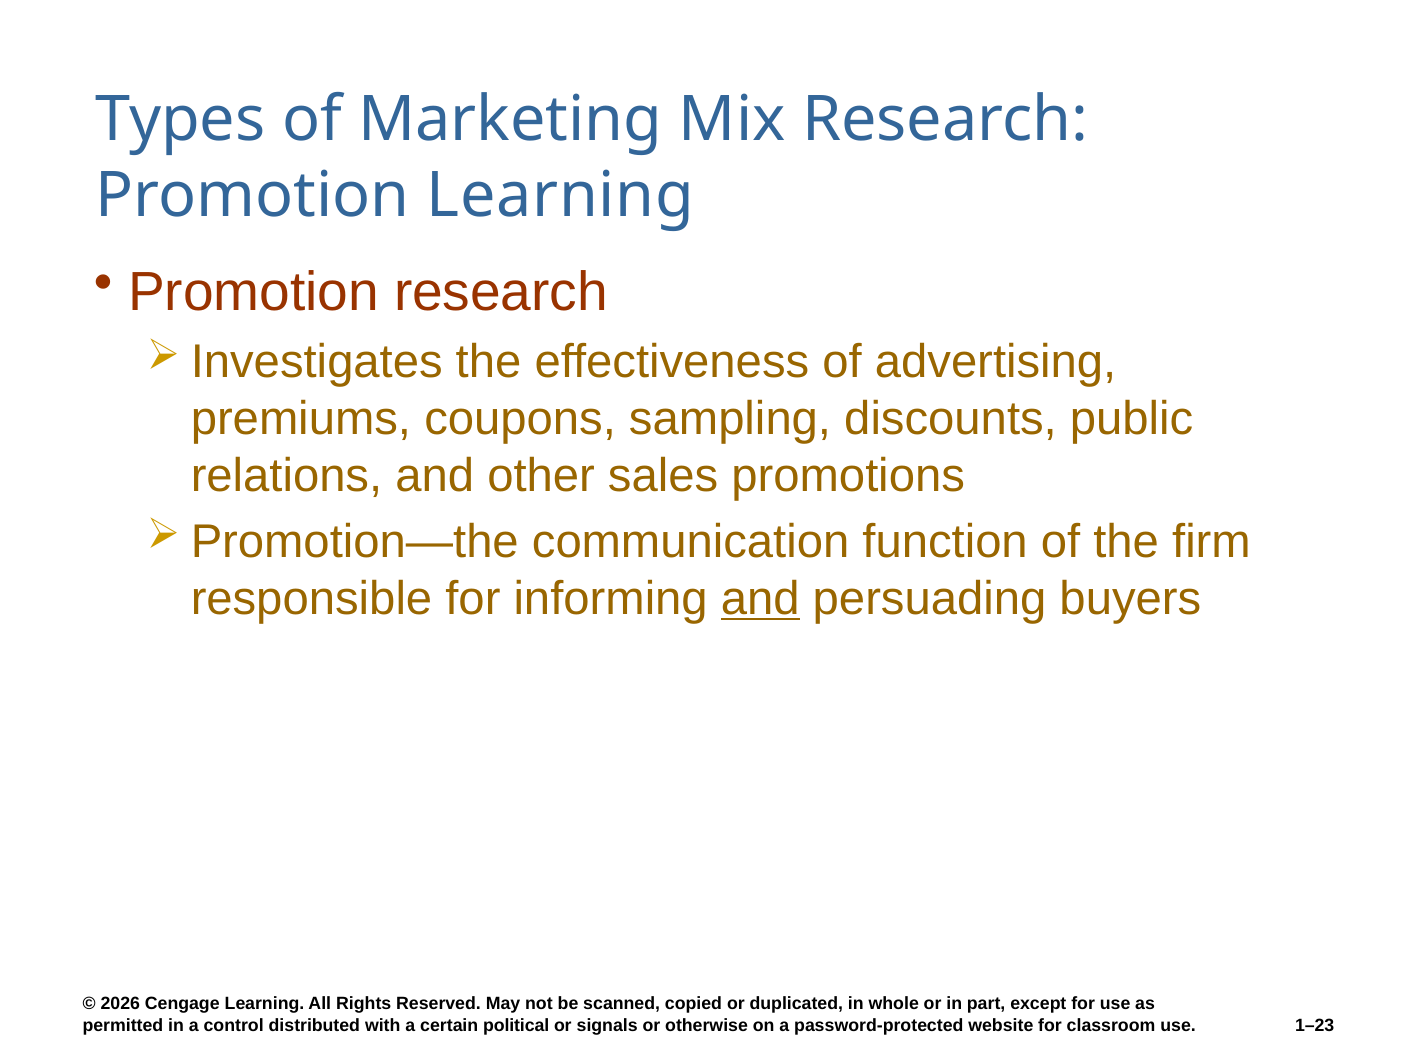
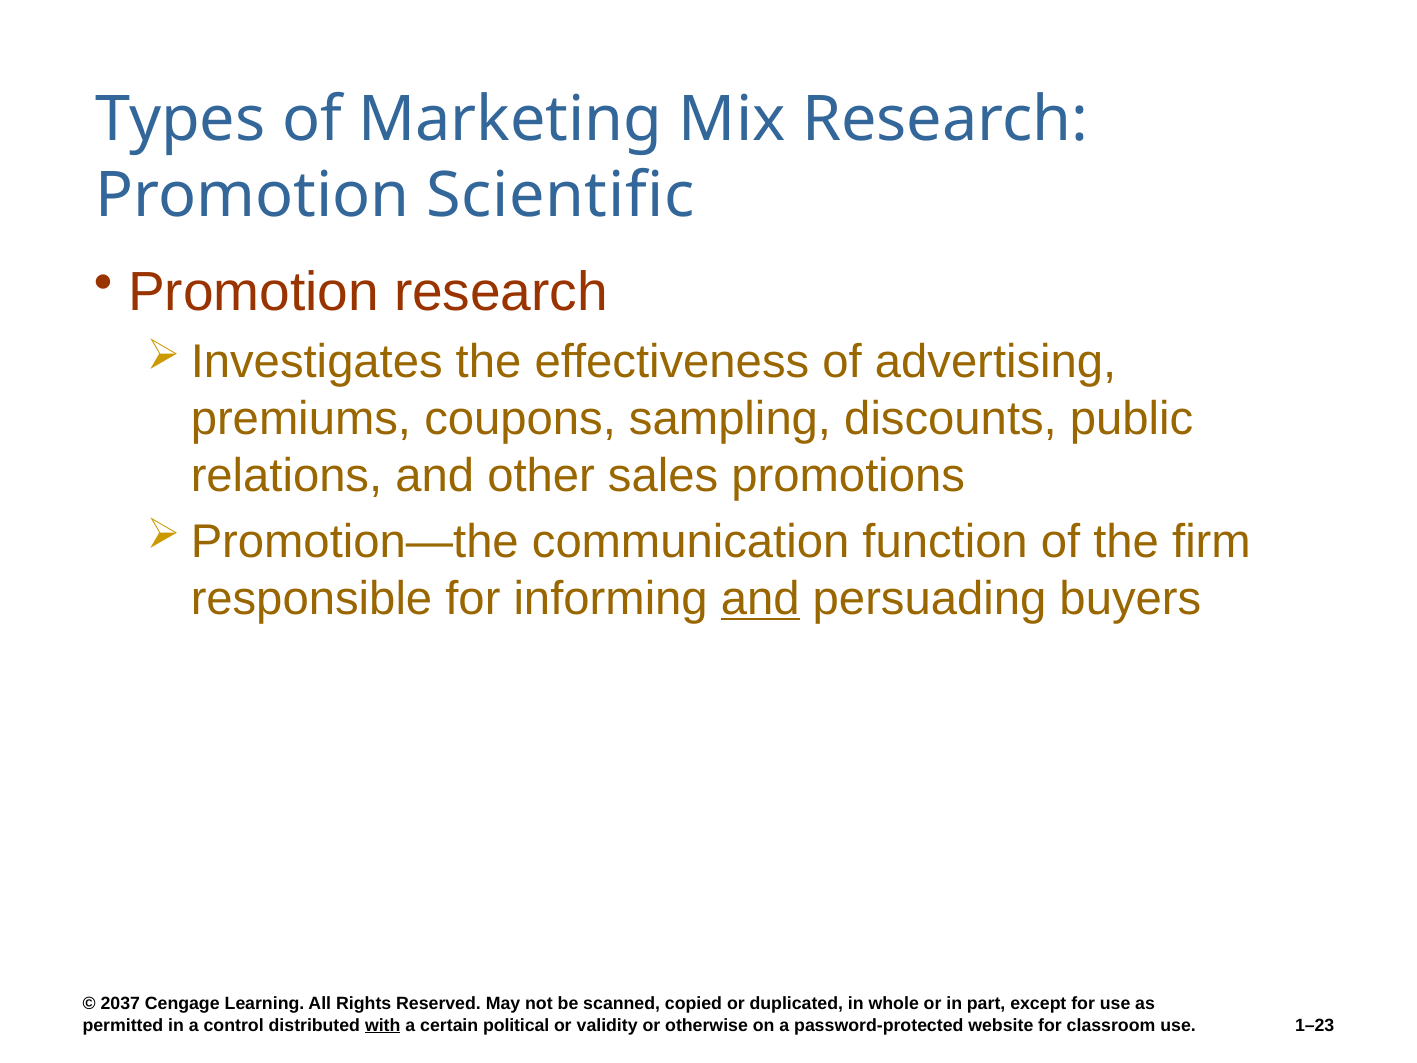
Promotion Learning: Learning -> Scientific
2026: 2026 -> 2037
with underline: none -> present
signals: signals -> validity
